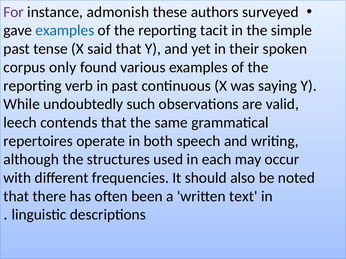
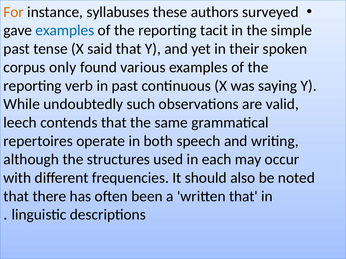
For colour: purple -> orange
admonish: admonish -> syllabuses
written text: text -> that
